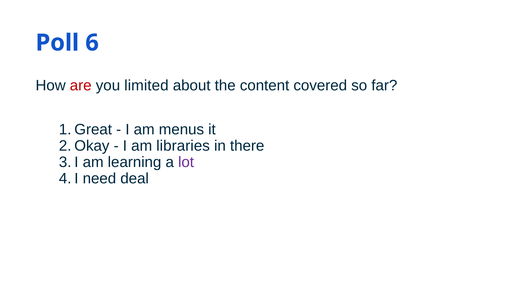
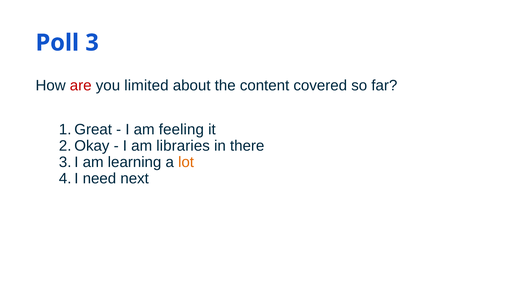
6: 6 -> 3
menus: menus -> feeling
lot colour: purple -> orange
deal: deal -> next
